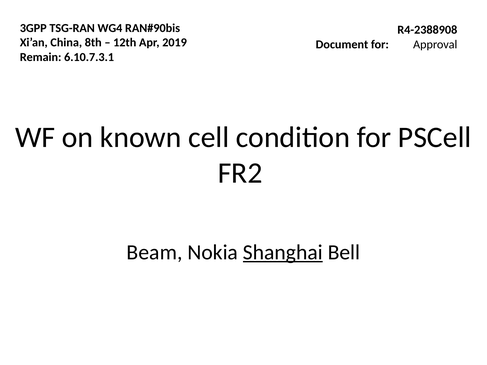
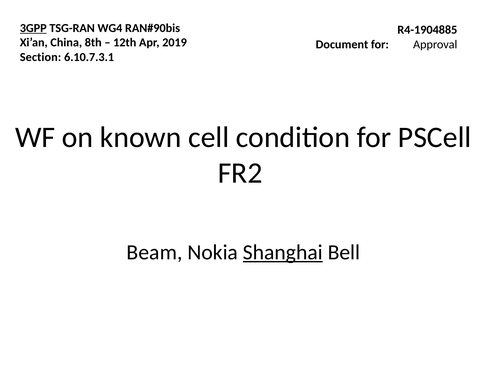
3GPP underline: none -> present
R4-2388908: R4-2388908 -> R4-1904885
Remain: Remain -> Section
